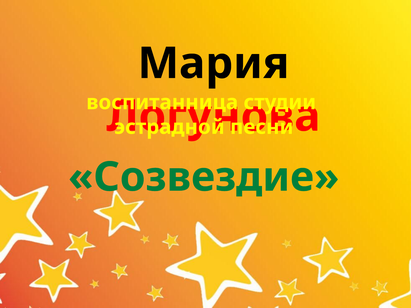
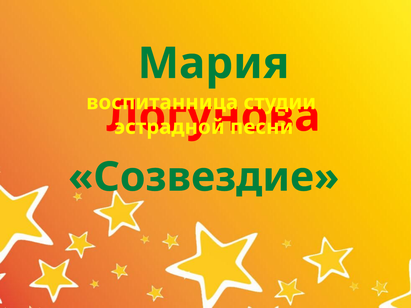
Мария colour: black -> green
